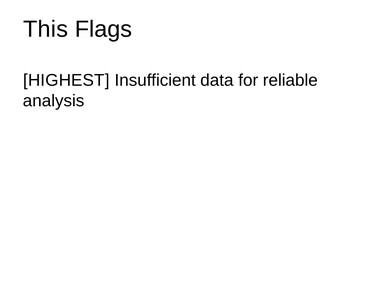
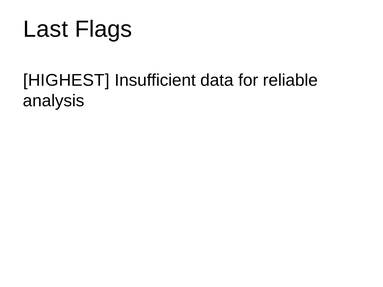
This: This -> Last
